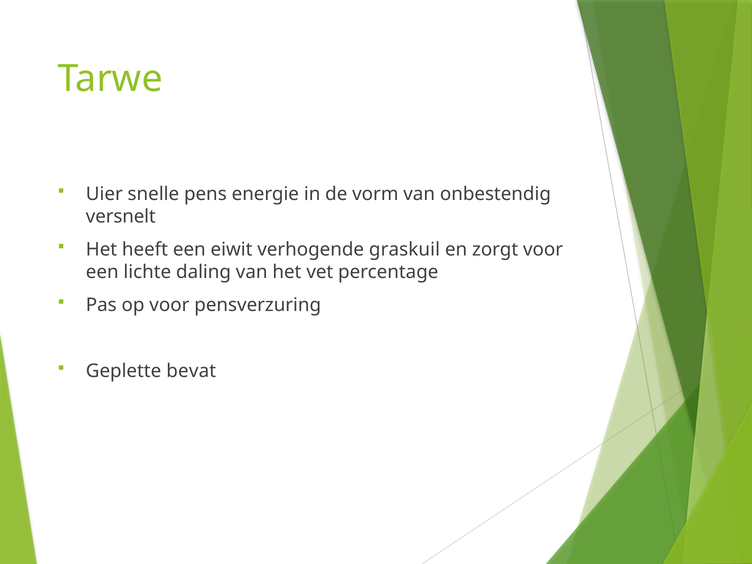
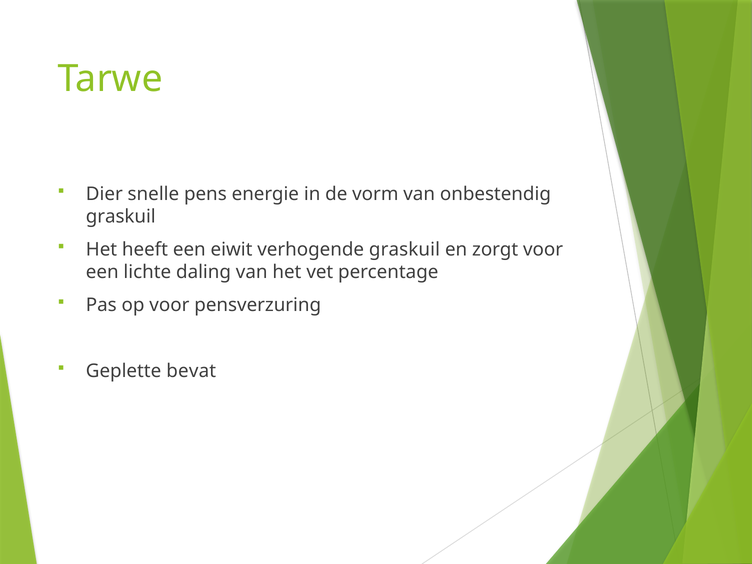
Uier: Uier -> Dier
versnelt at (121, 217): versnelt -> graskuil
